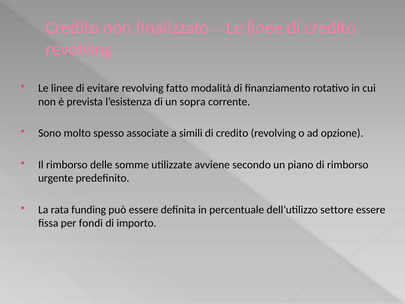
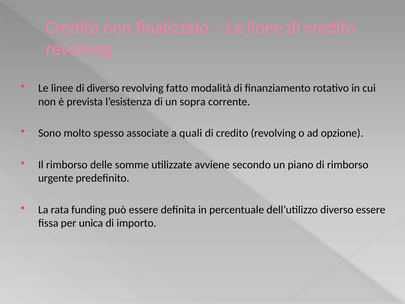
di evitare: evitare -> diverso
simili: simili -> quali
dell’utilizzo settore: settore -> diverso
fondi: fondi -> unica
